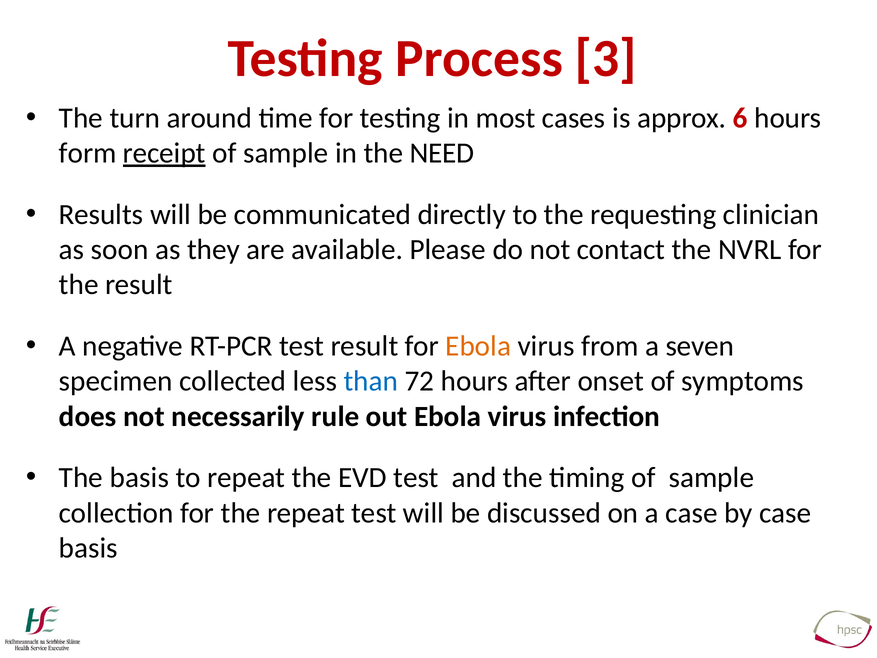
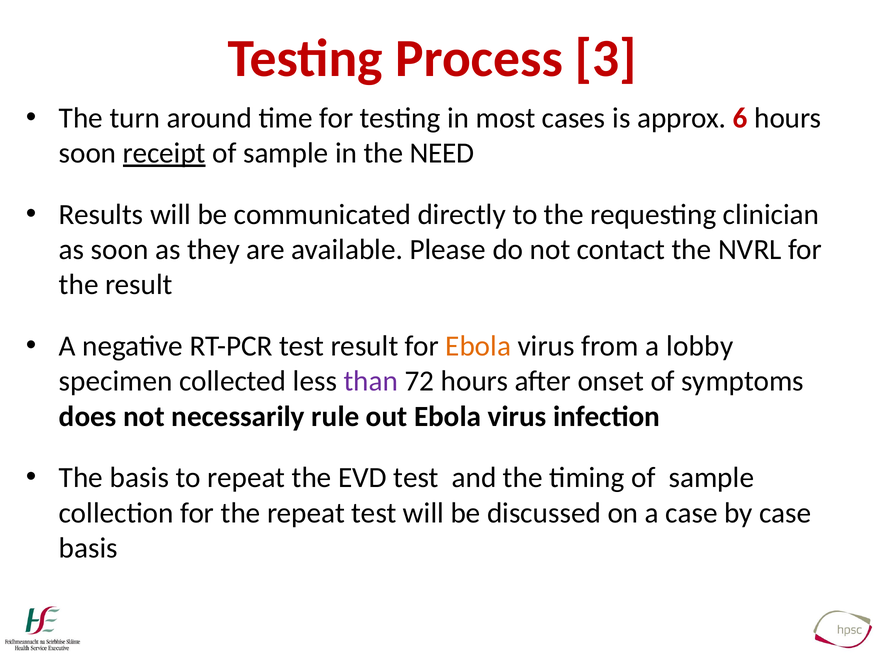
form at (88, 153): form -> soon
seven: seven -> lobby
than colour: blue -> purple
